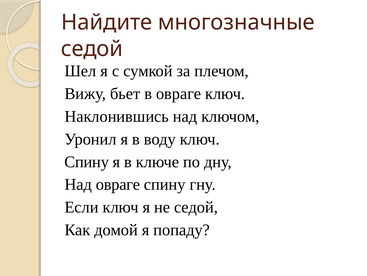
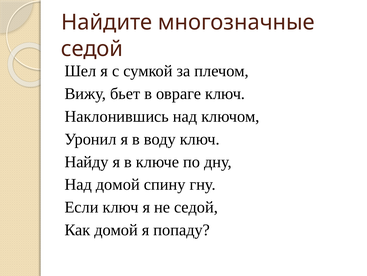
Спину at (87, 161): Спину -> Найду
Над овраге: овраге -> домой
